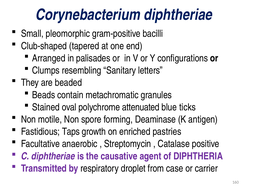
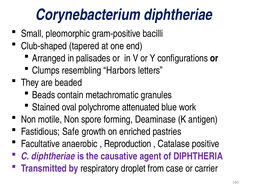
Sanitary: Sanitary -> Harbors
ticks: ticks -> work
Taps: Taps -> Safe
Streptomycin: Streptomycin -> Reproduction
